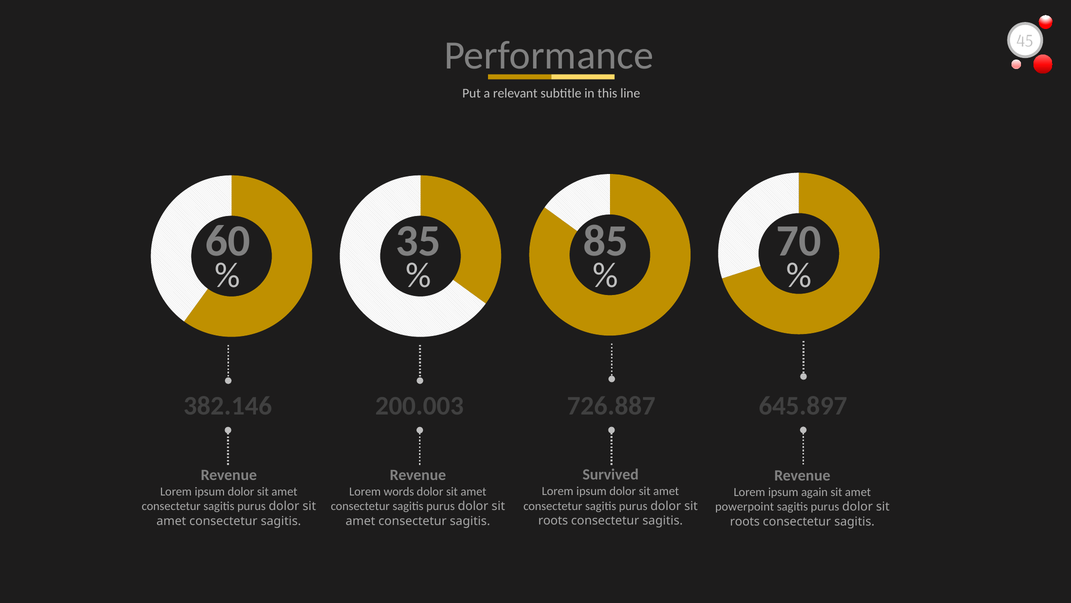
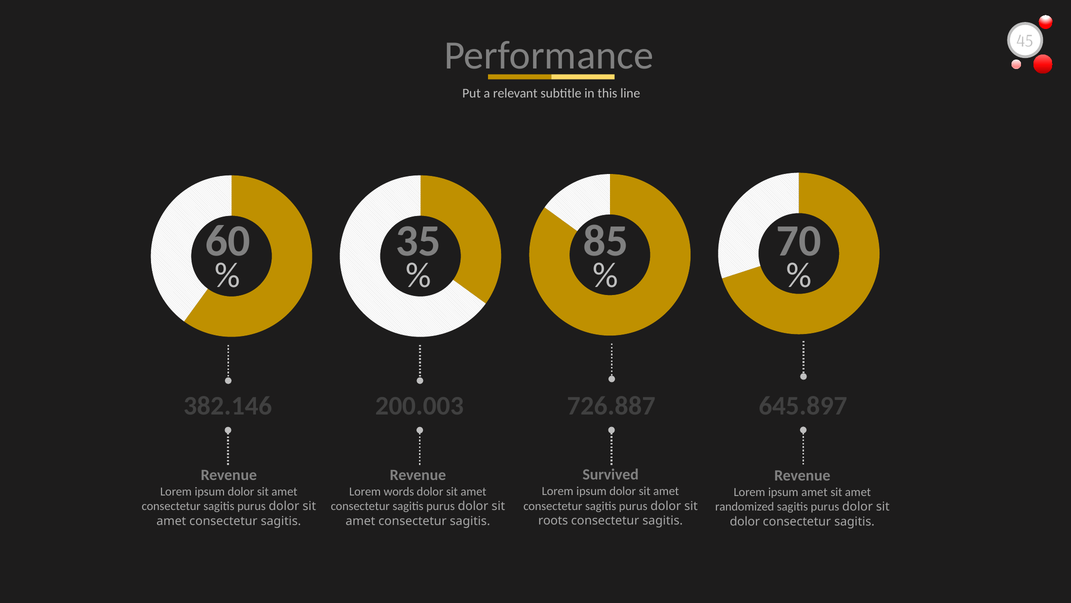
ipsum again: again -> amet
powerpoint: powerpoint -> randomized
roots at (745, 521): roots -> dolor
